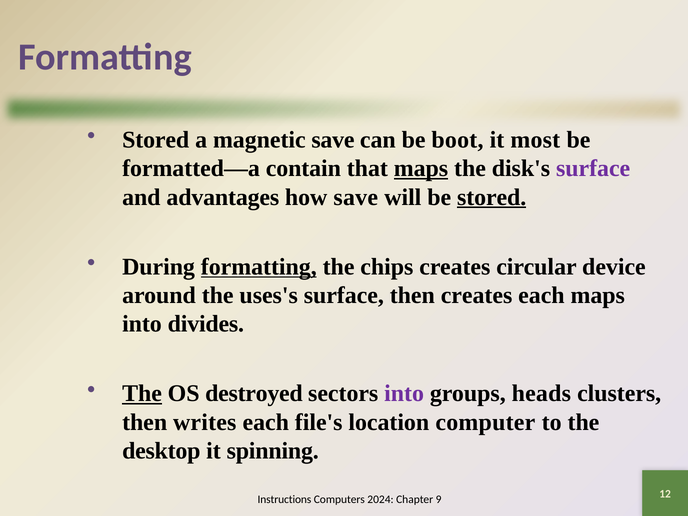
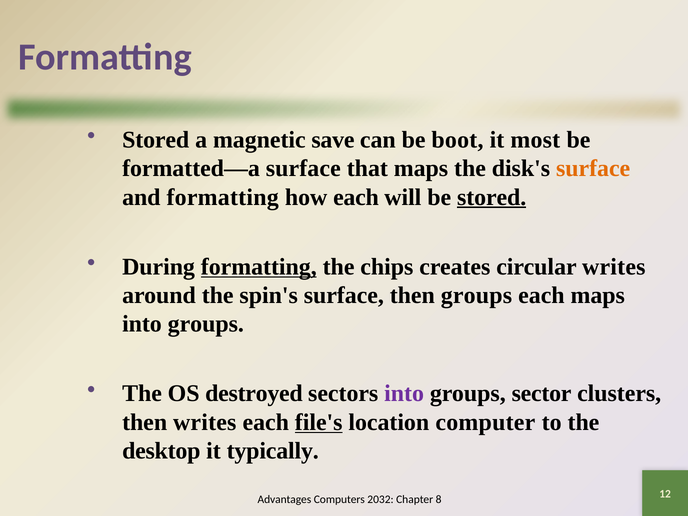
formatted—a contain: contain -> surface
maps at (421, 169) underline: present -> none
surface at (593, 169) colour: purple -> orange
and advantages: advantages -> formatting
how save: save -> each
circular device: device -> writes
uses's: uses's -> spin's
then creates: creates -> groups
divides at (206, 324): divides -> groups
The at (142, 394) underline: present -> none
heads: heads -> sector
file's underline: none -> present
spinning: spinning -> typically
Instructions: Instructions -> Advantages
2024: 2024 -> 2032
9: 9 -> 8
